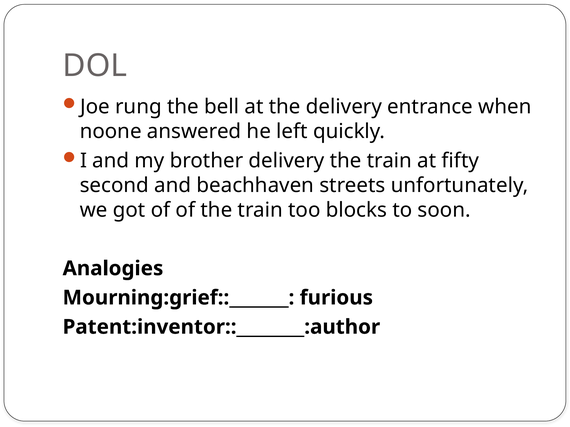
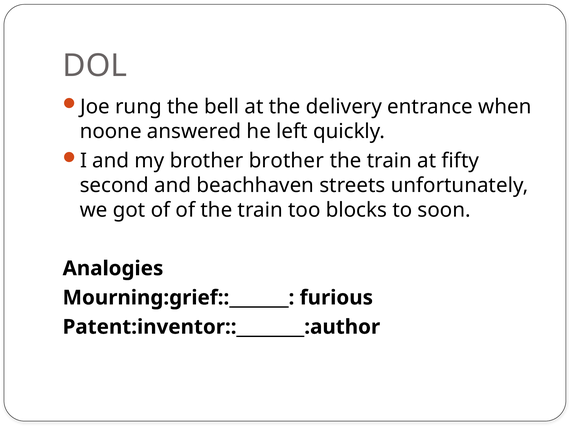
brother delivery: delivery -> brother
